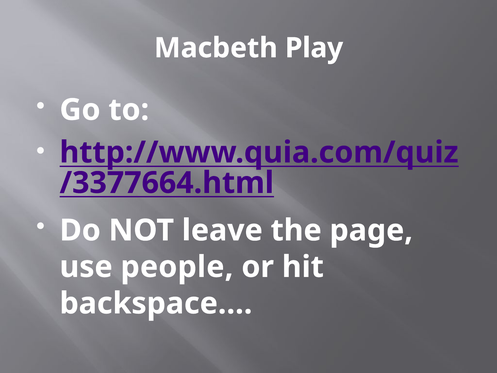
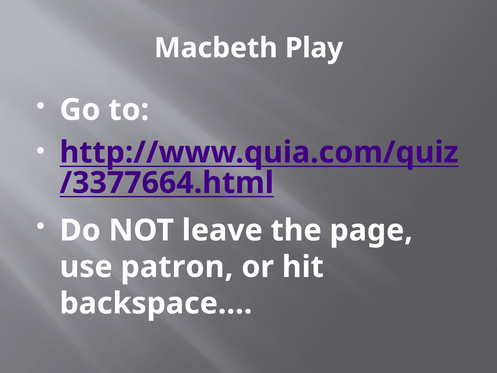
people: people -> patron
